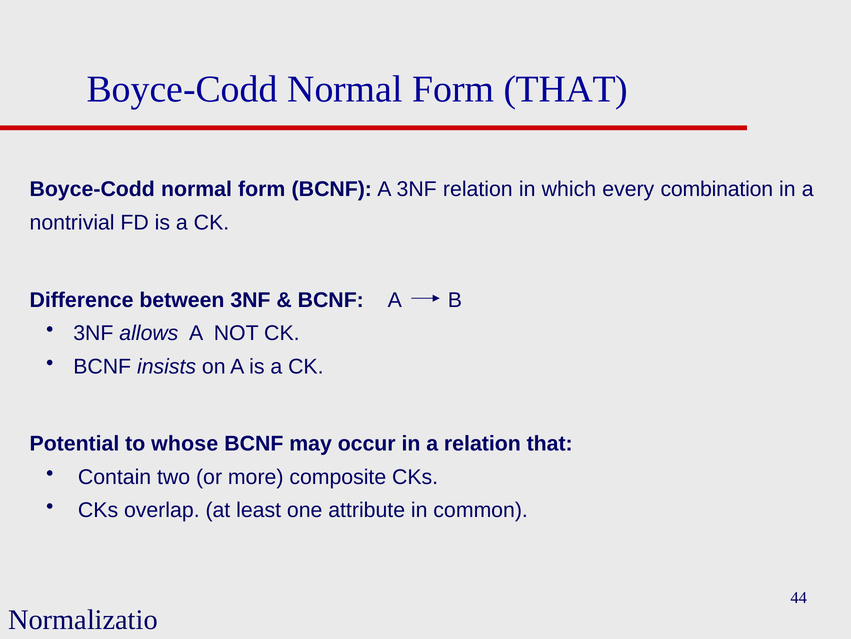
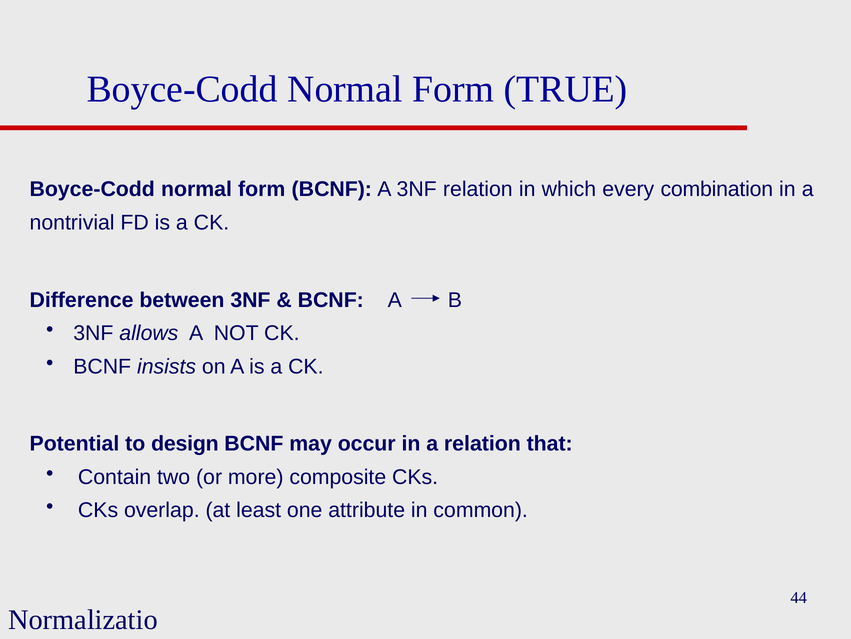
Form THAT: THAT -> TRUE
whose: whose -> design
